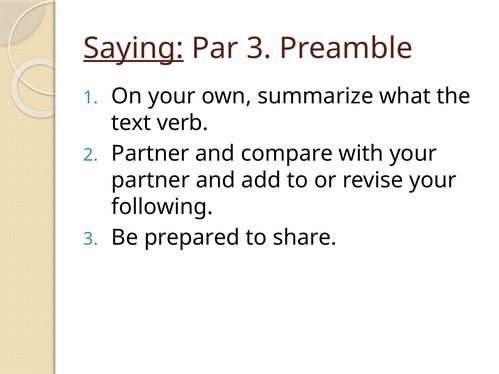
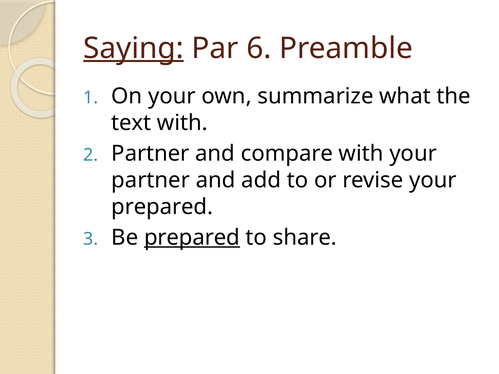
Par 3: 3 -> 6
text verb: verb -> with
following at (162, 207): following -> prepared
prepared at (192, 238) underline: none -> present
